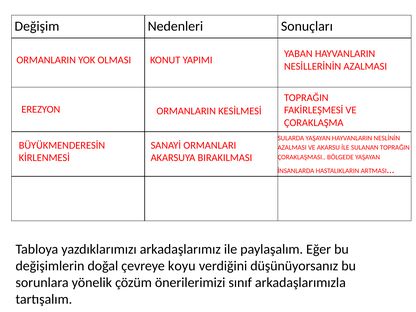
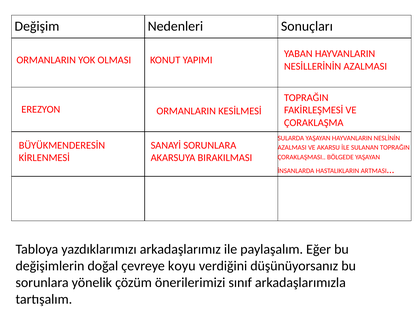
SANAYİ ORMANLARI: ORMANLARI -> SORUNLARA
